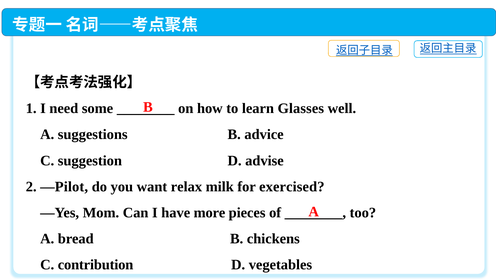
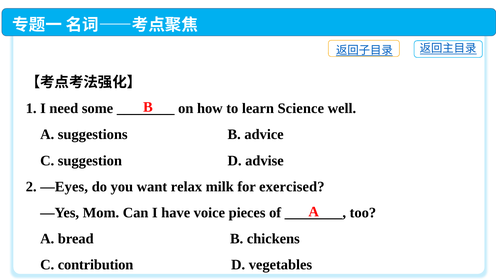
Glasses: Glasses -> Science
—Pilot: —Pilot -> —Eyes
more: more -> voice
